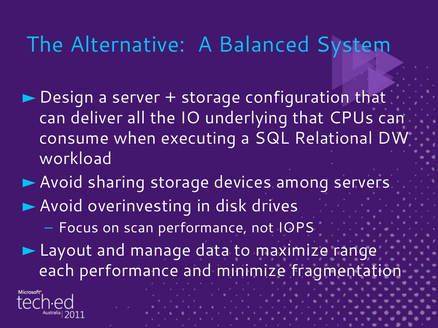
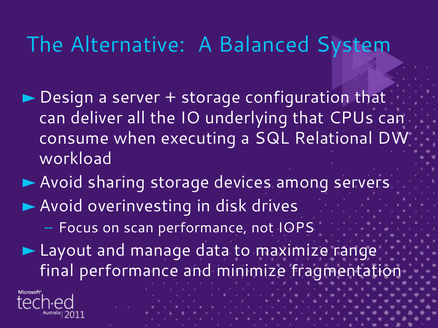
each: each -> final
